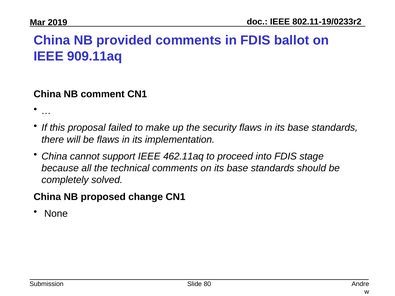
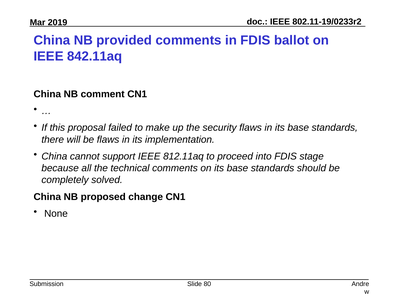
909.11aq: 909.11aq -> 842.11aq
462.11aq: 462.11aq -> 812.11aq
